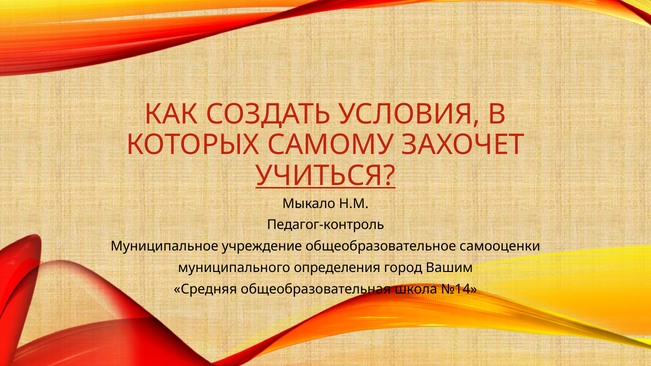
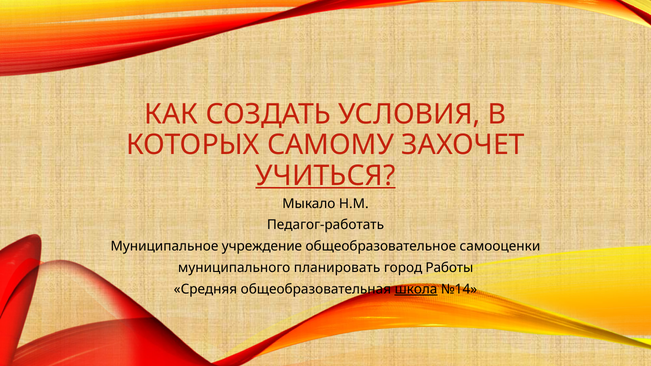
Педагог-контроль: Педагог-контроль -> Педагог-работать
определения: определения -> планировать
Вашим: Вашим -> Работы
школа underline: none -> present
